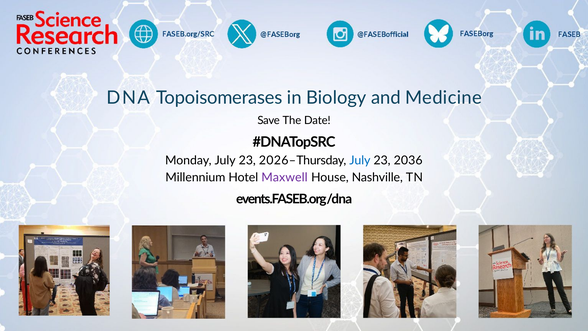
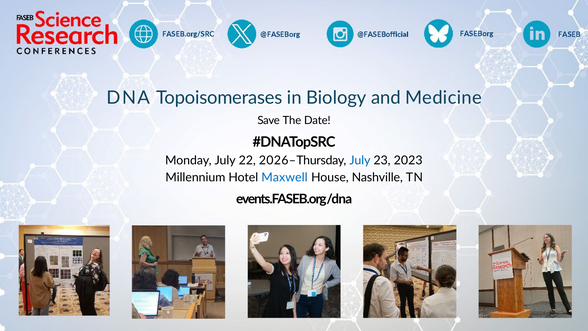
Monday July 23: 23 -> 22
2036: 2036 -> 2023
Maxwell colour: purple -> blue
